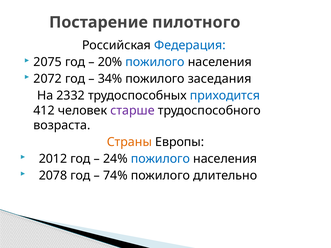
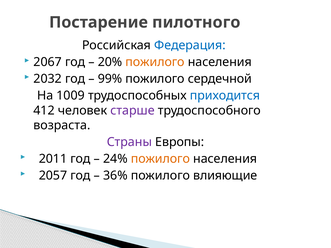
2075: 2075 -> 2067
пожилого at (155, 62) colour: blue -> orange
2072: 2072 -> 2032
34%: 34% -> 99%
заседания: заседания -> сердечной
2332: 2332 -> 1009
Страны colour: orange -> purple
2012: 2012 -> 2011
пожилого at (160, 159) colour: blue -> orange
2078: 2078 -> 2057
74%: 74% -> 36%
длительно: длительно -> влияющие
